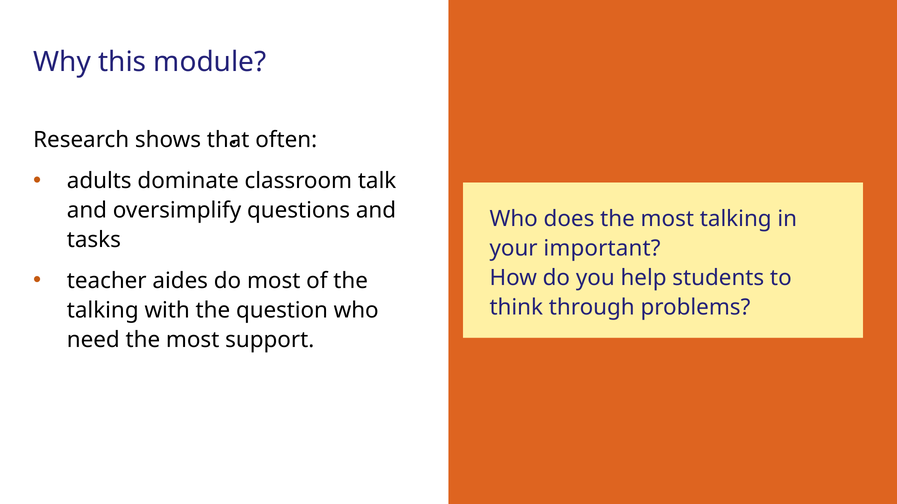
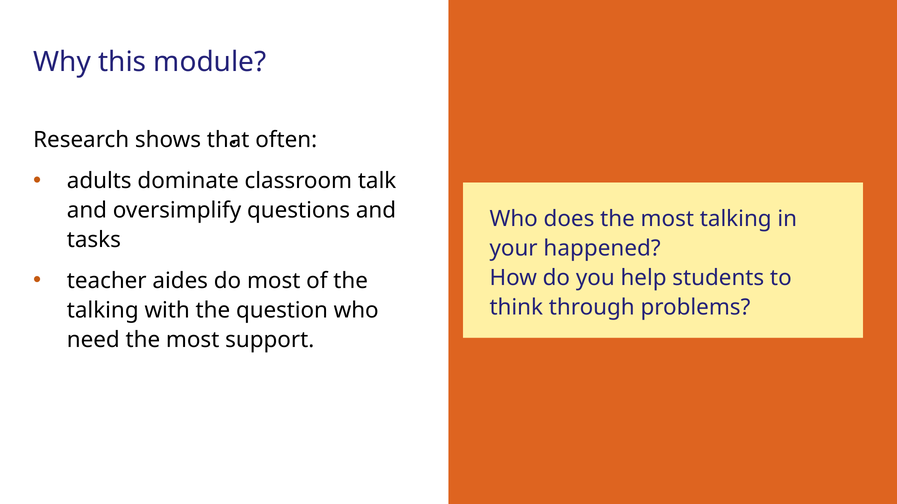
important: important -> happened
